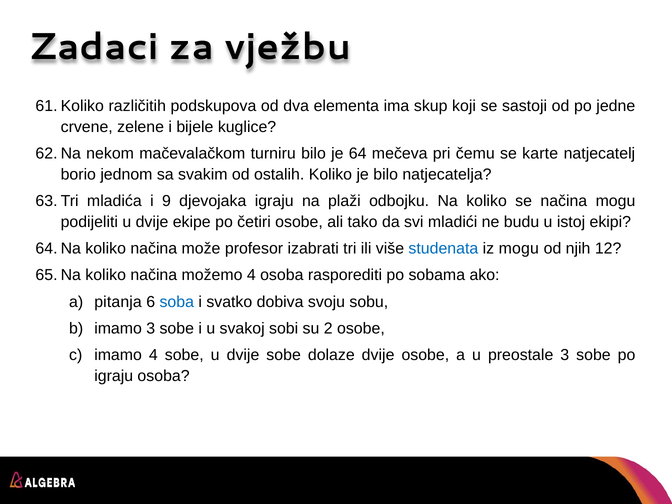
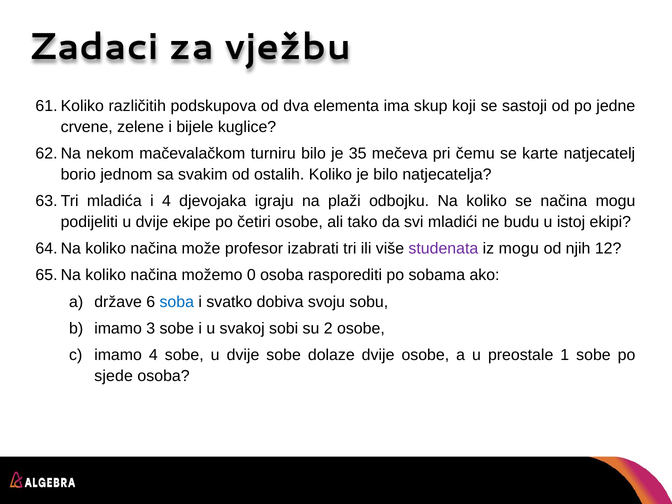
64: 64 -> 35
i 9: 9 -> 4
studenata colour: blue -> purple
možemo 4: 4 -> 0
pitanja: pitanja -> države
preostale 3: 3 -> 1
igraju at (114, 376): igraju -> sjede
